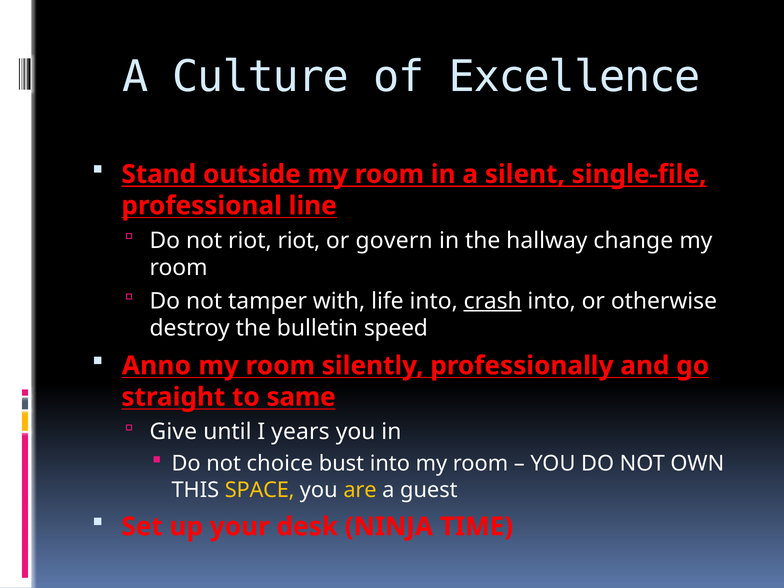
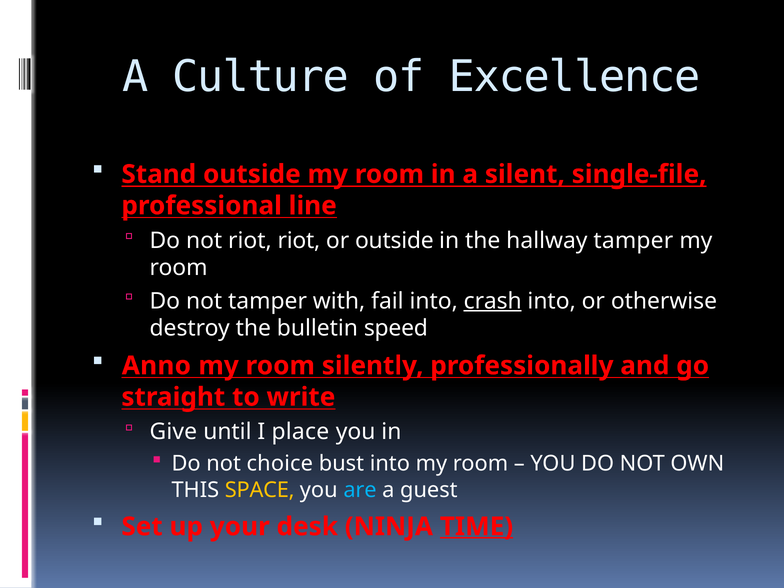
or govern: govern -> outside
hallway change: change -> tamper
life: life -> fail
same: same -> write
years: years -> place
are colour: yellow -> light blue
TIME underline: none -> present
